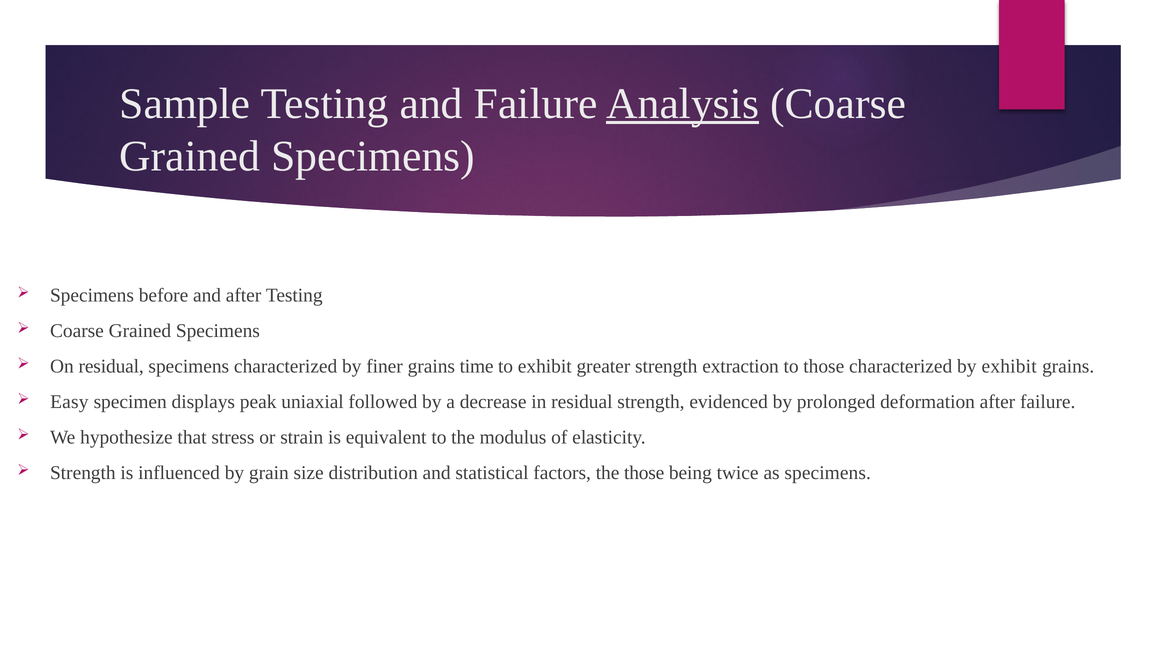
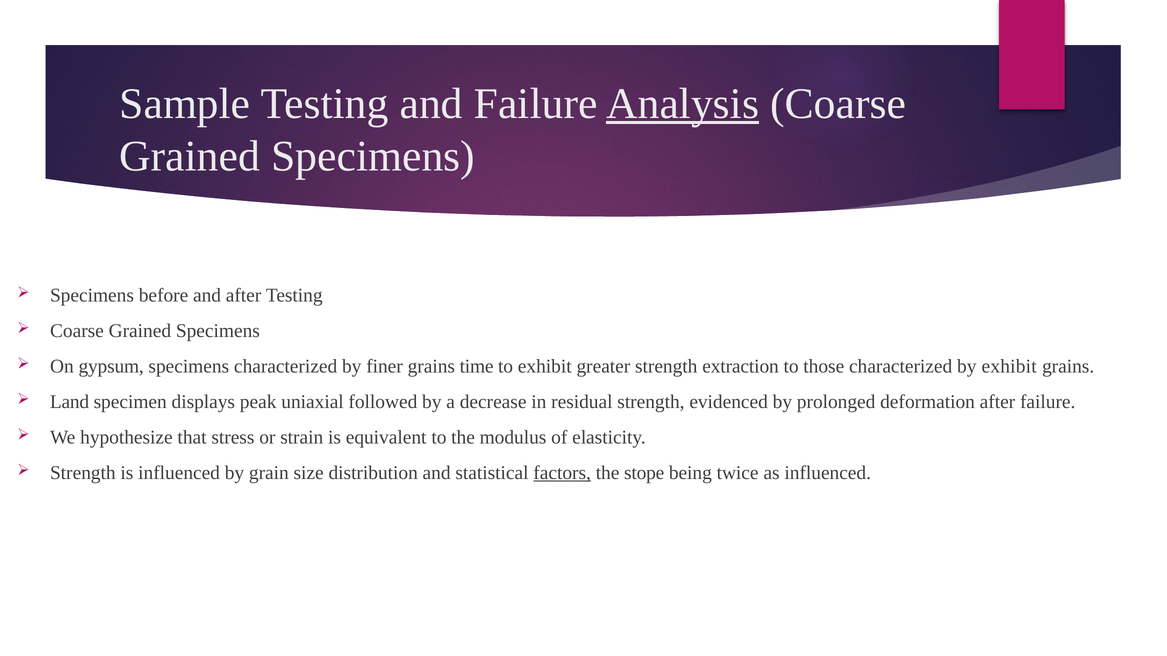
On residual: residual -> gypsum
Easy: Easy -> Land
factors underline: none -> present
the those: those -> stope
as specimens: specimens -> influenced
